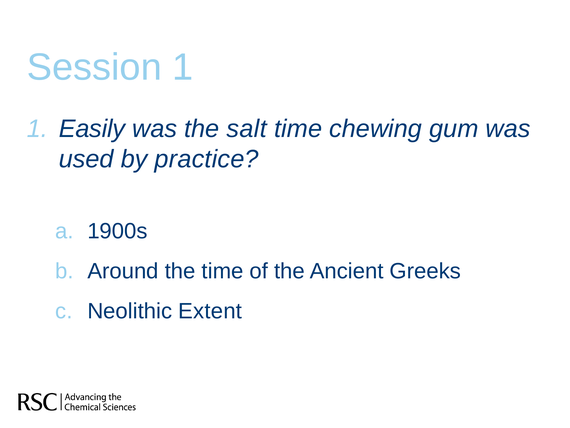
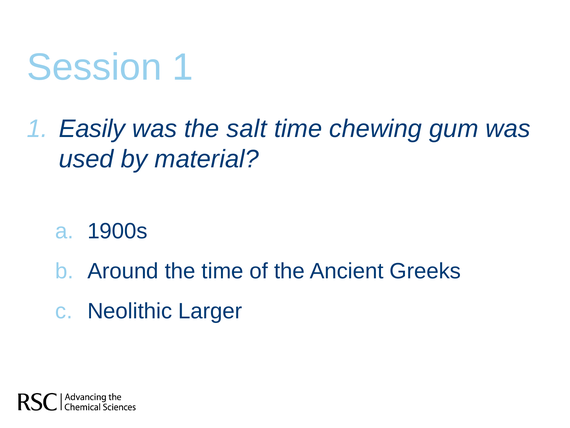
practice: practice -> material
Extent: Extent -> Larger
